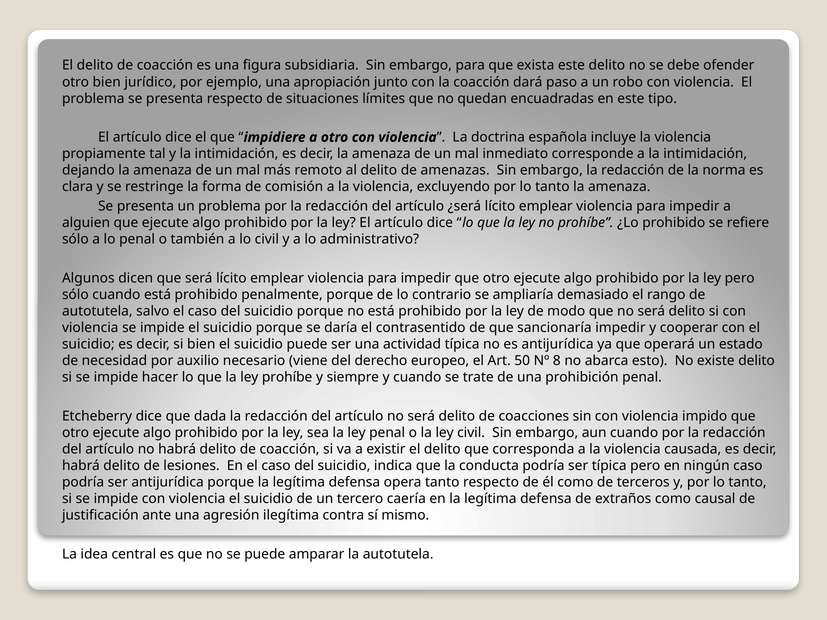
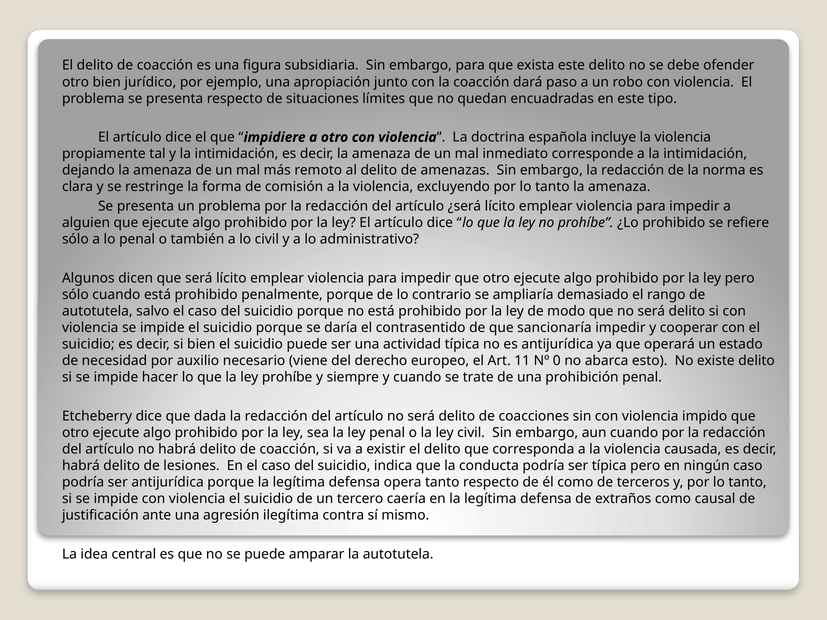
50: 50 -> 11
8: 8 -> 0
